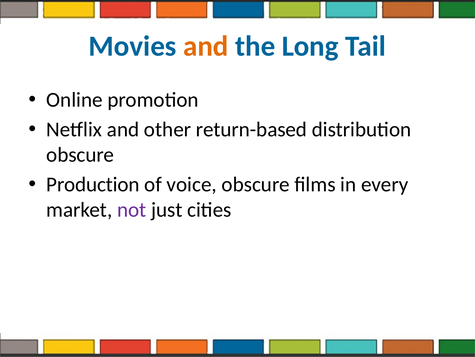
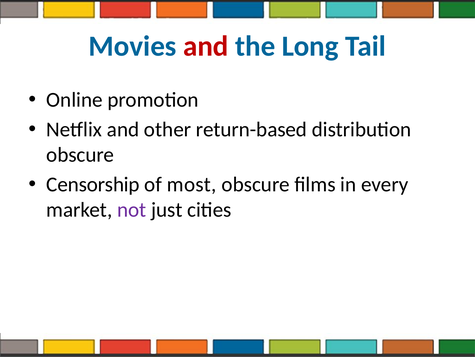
and at (206, 46) colour: orange -> red
Production: Production -> Censorship
voice: voice -> most
